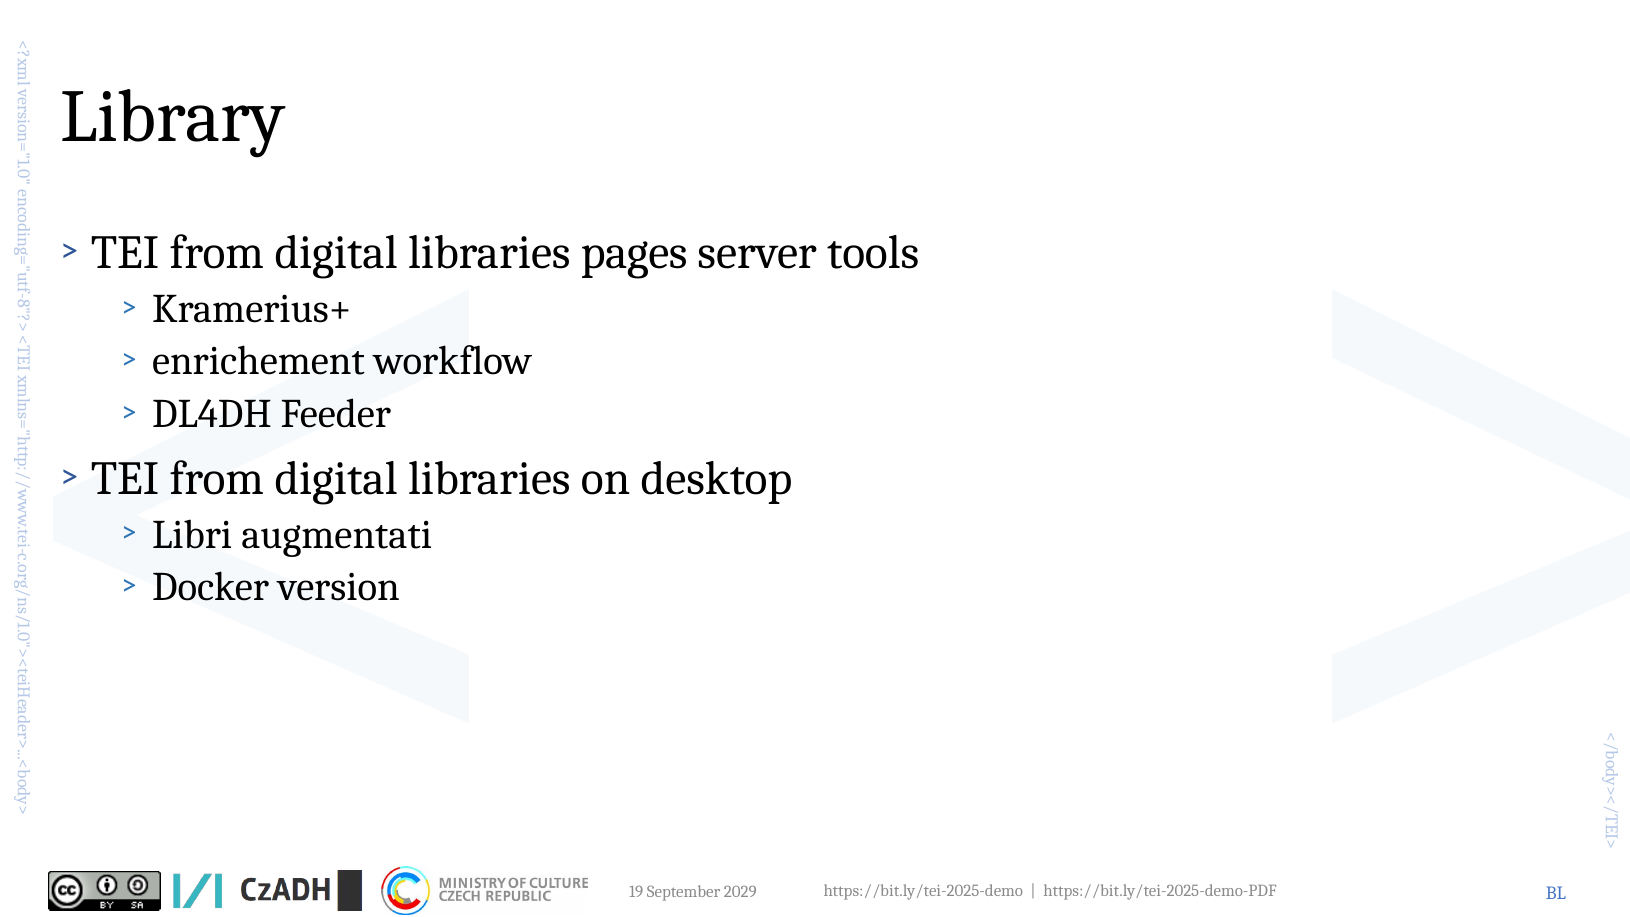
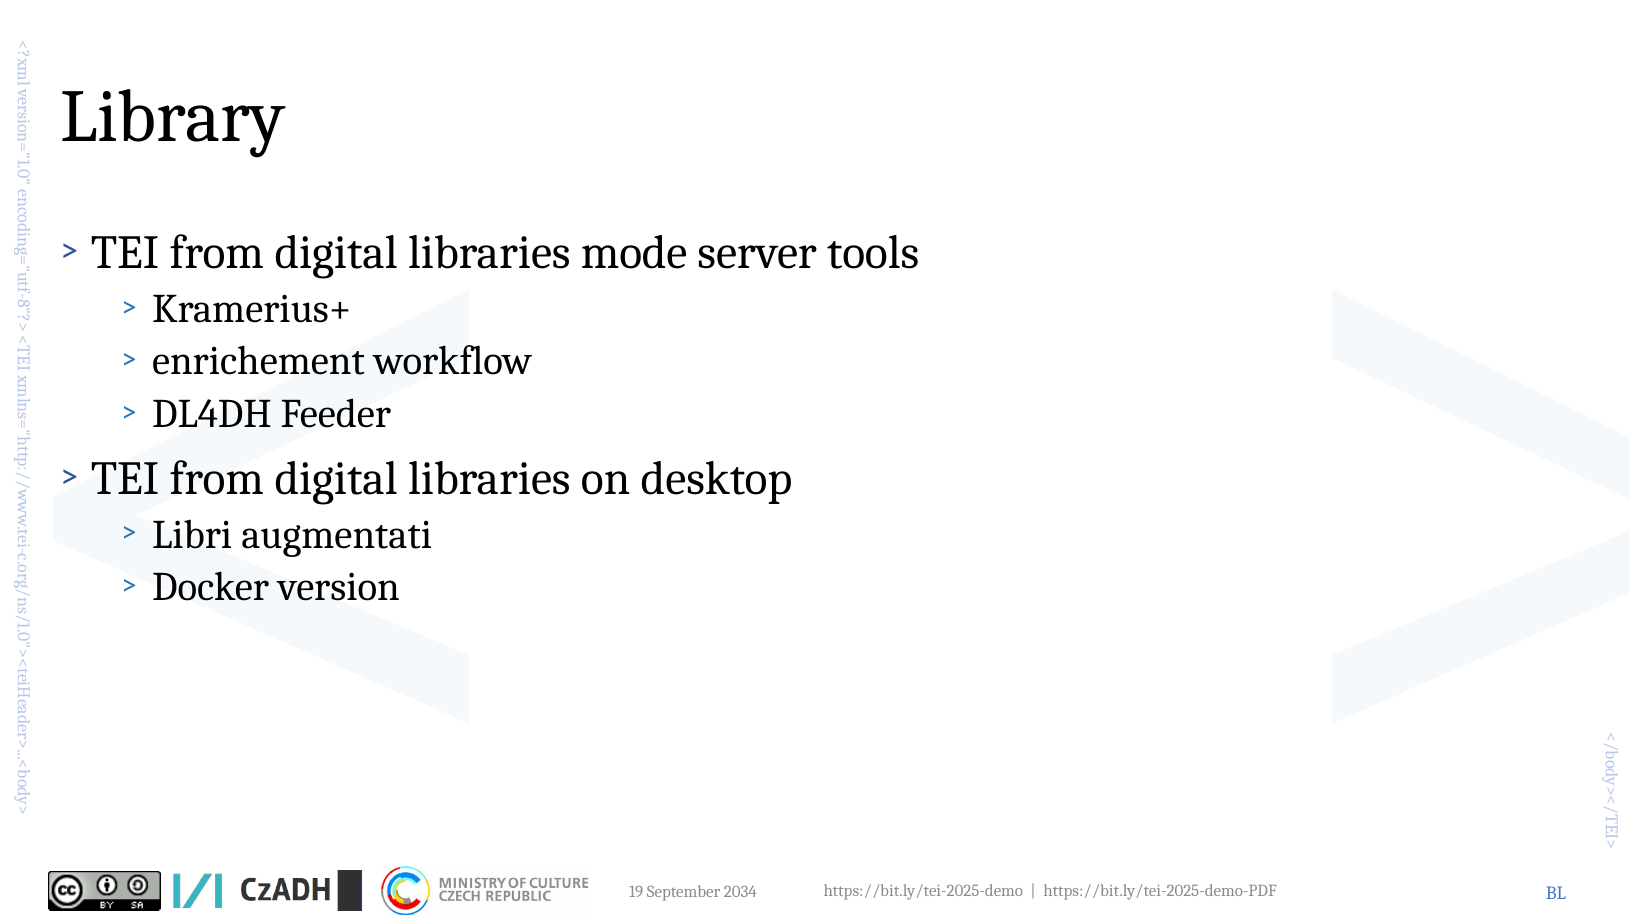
pages: pages -> mode
2029: 2029 -> 2034
